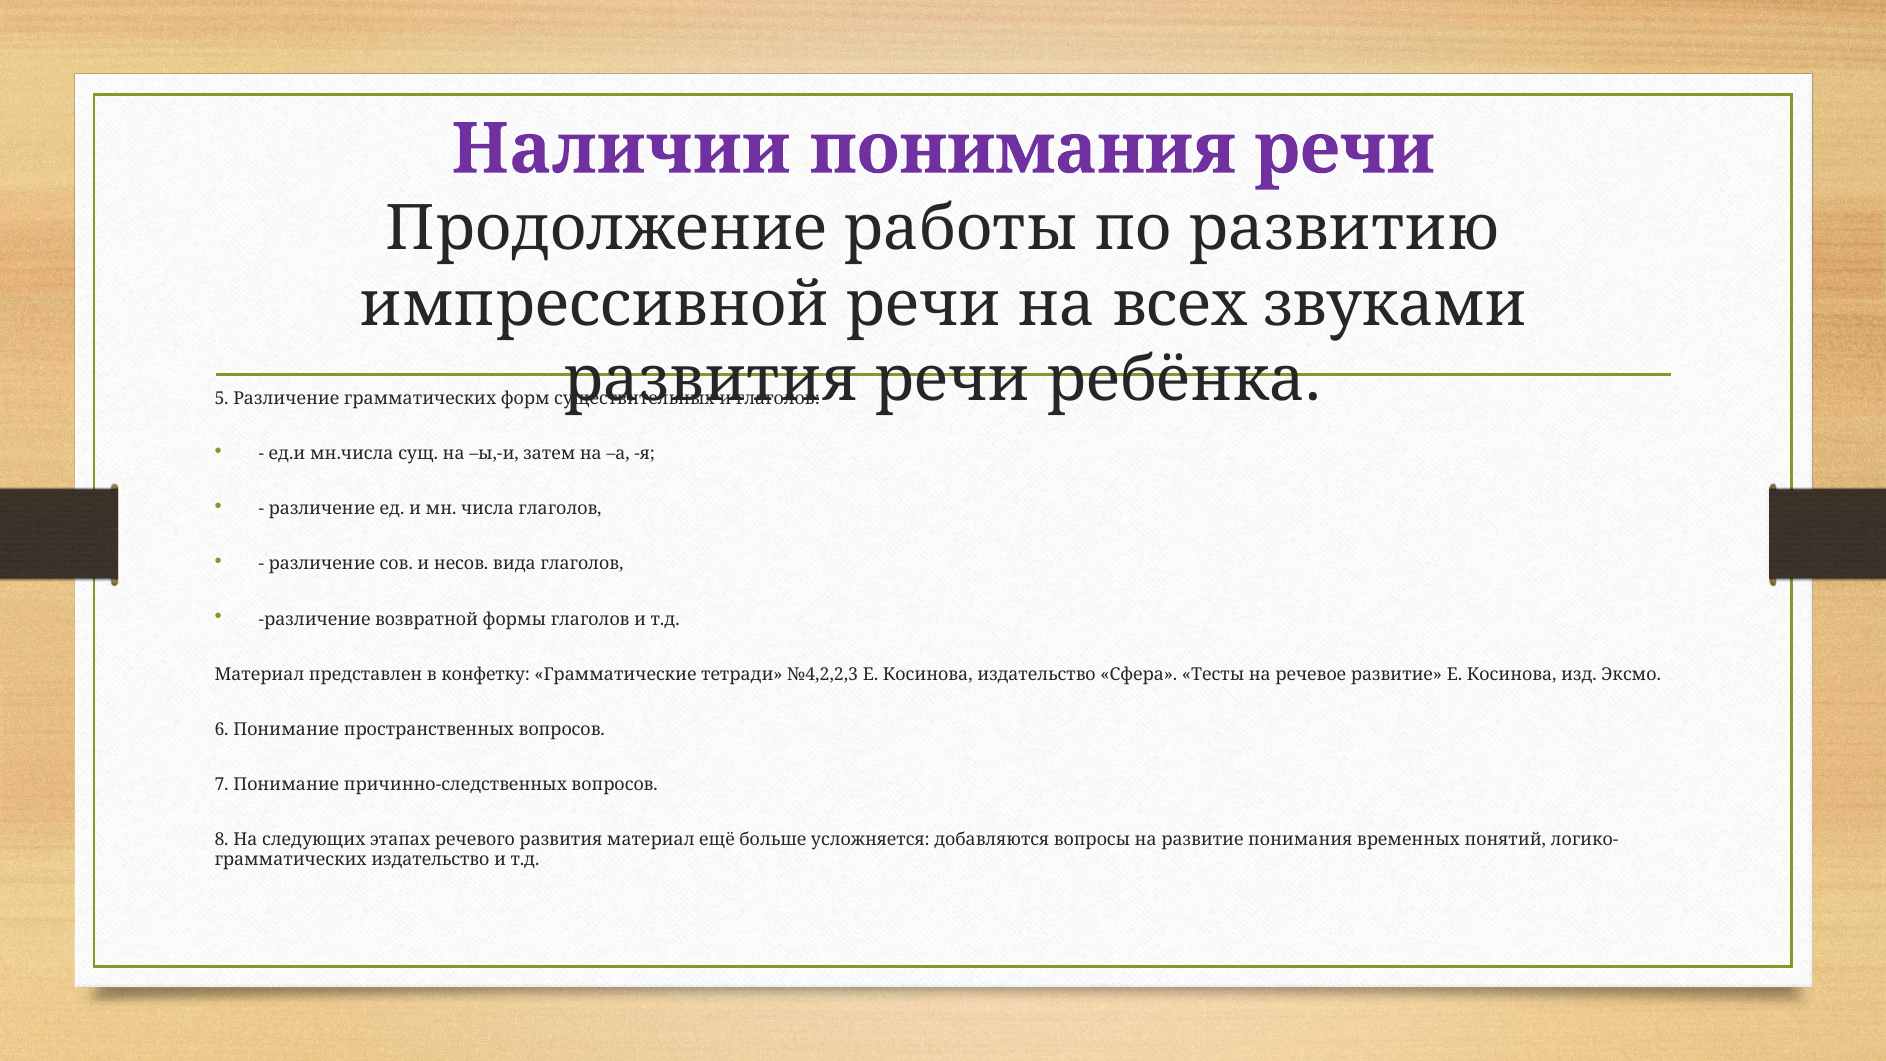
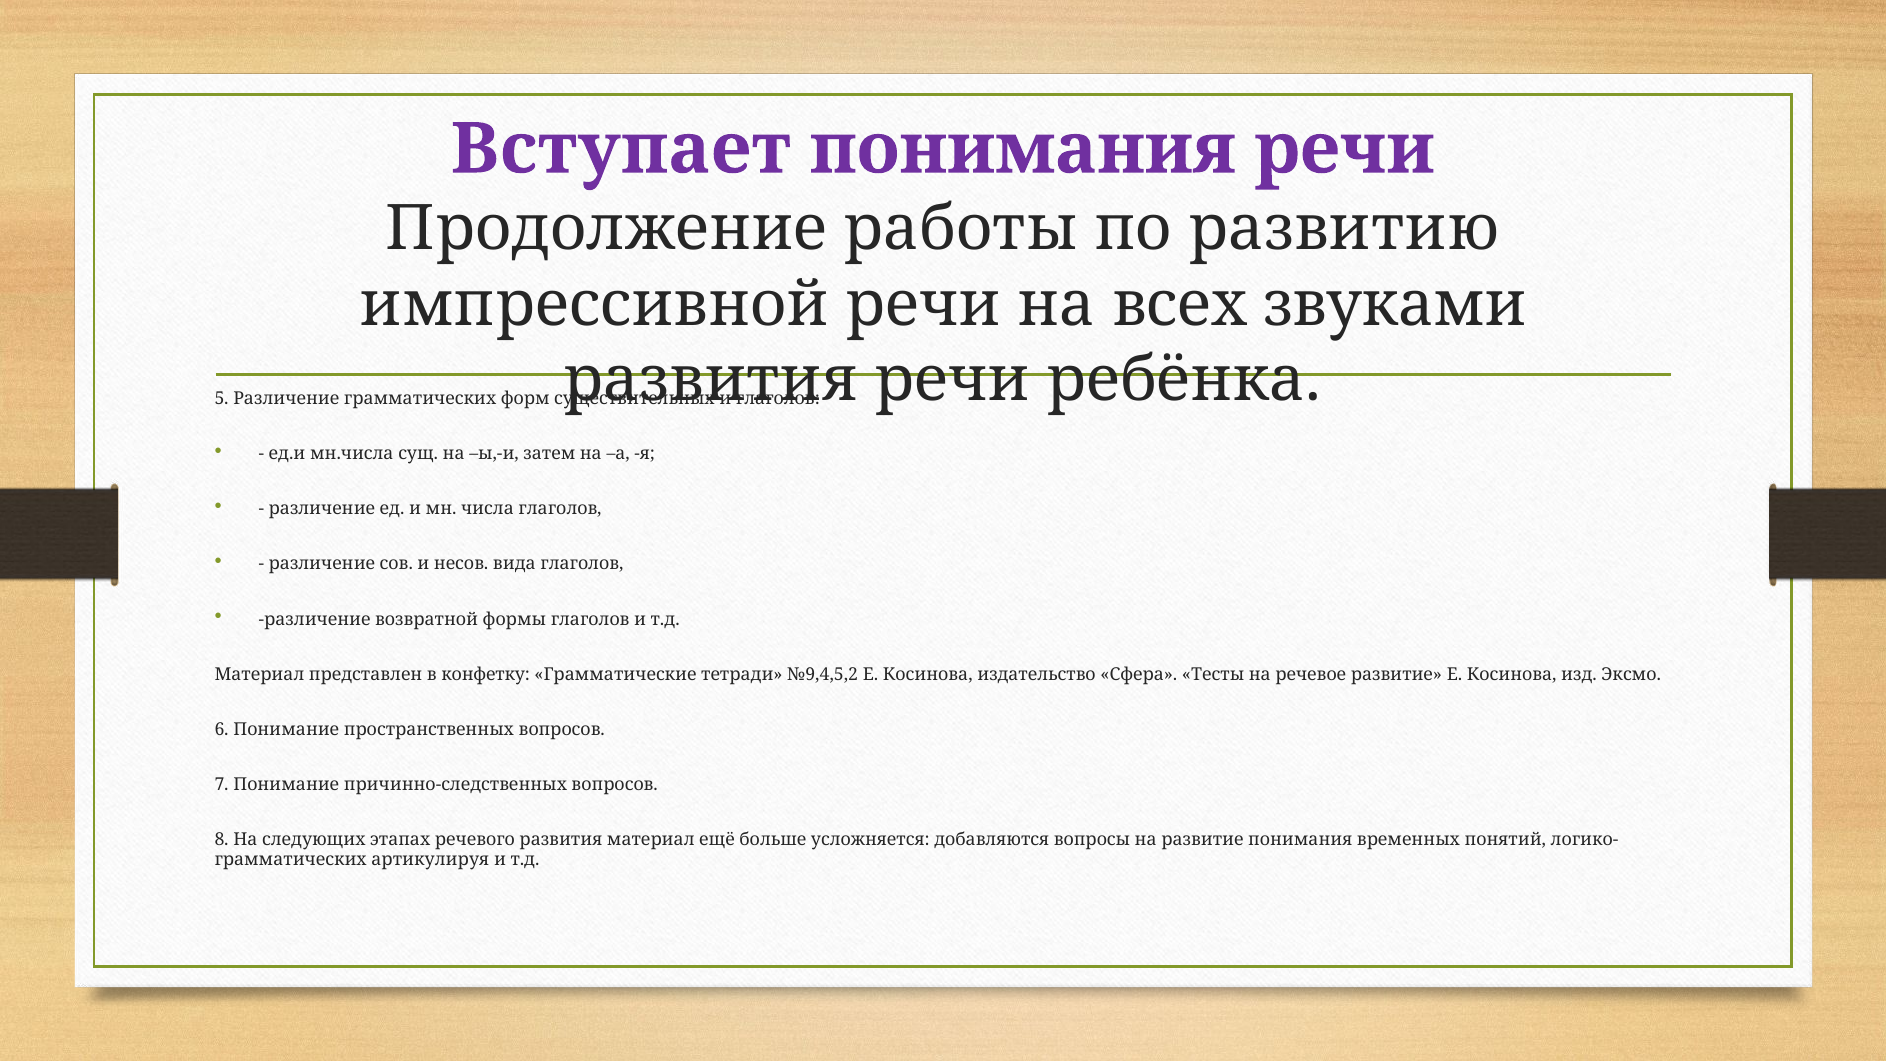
Наличии: Наличии -> Вступает
№4,2,2,3: №4,2,2,3 -> №9,4,5,2
грамматических издательство: издательство -> артикулируя
